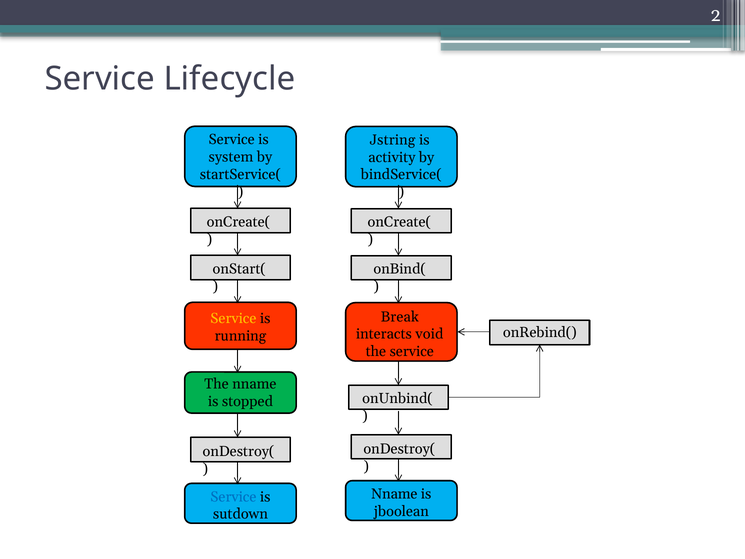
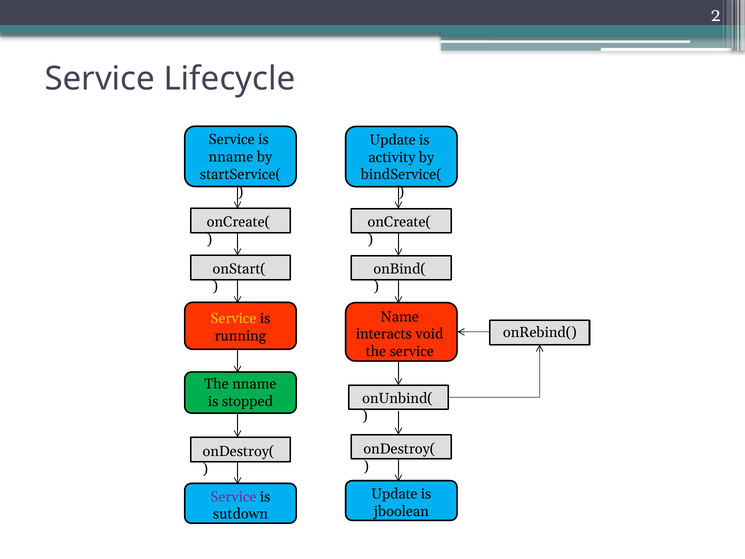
Jstring at (392, 140): Jstring -> Update
system at (231, 157): system -> nname
Break: Break -> Name
Nname at (394, 494): Nname -> Update
Service at (233, 497) colour: blue -> purple
